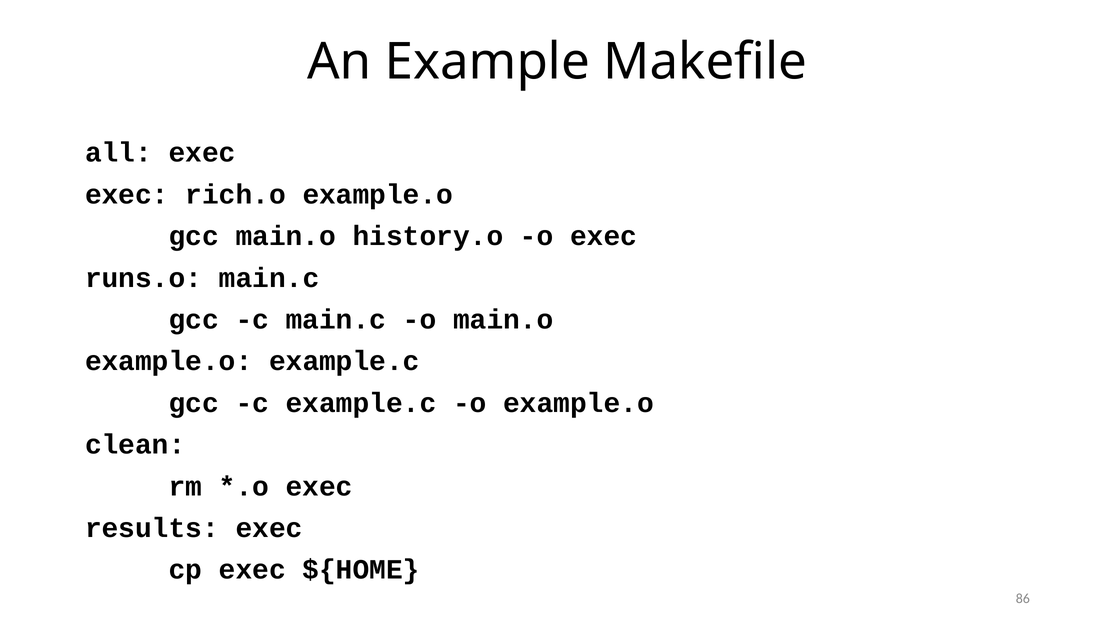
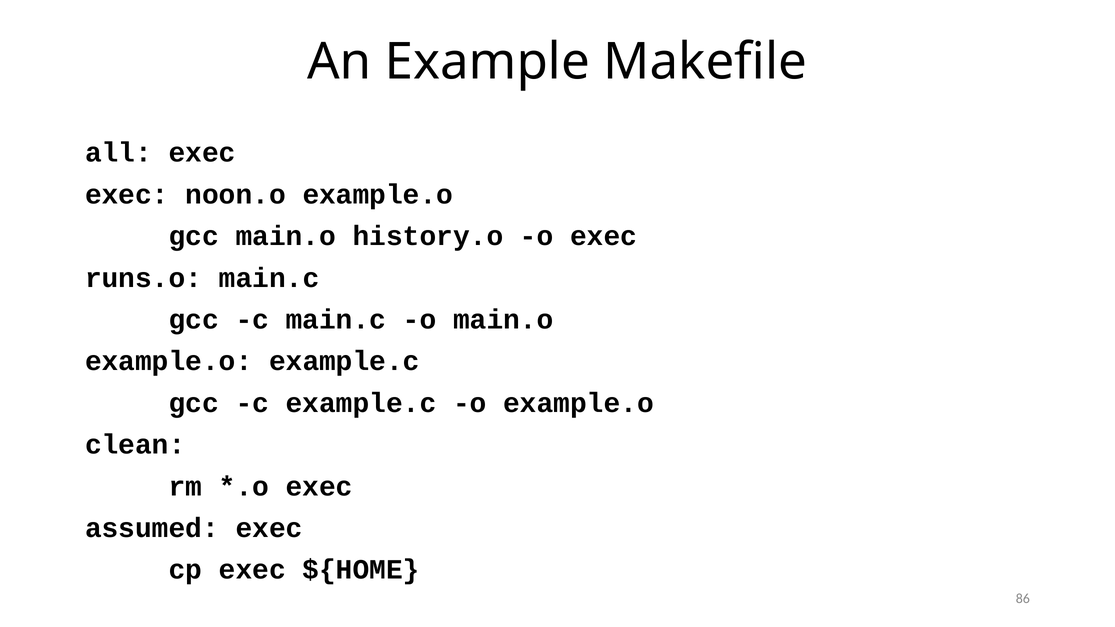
rich.o: rich.o -> noon.o
results: results -> assumed
